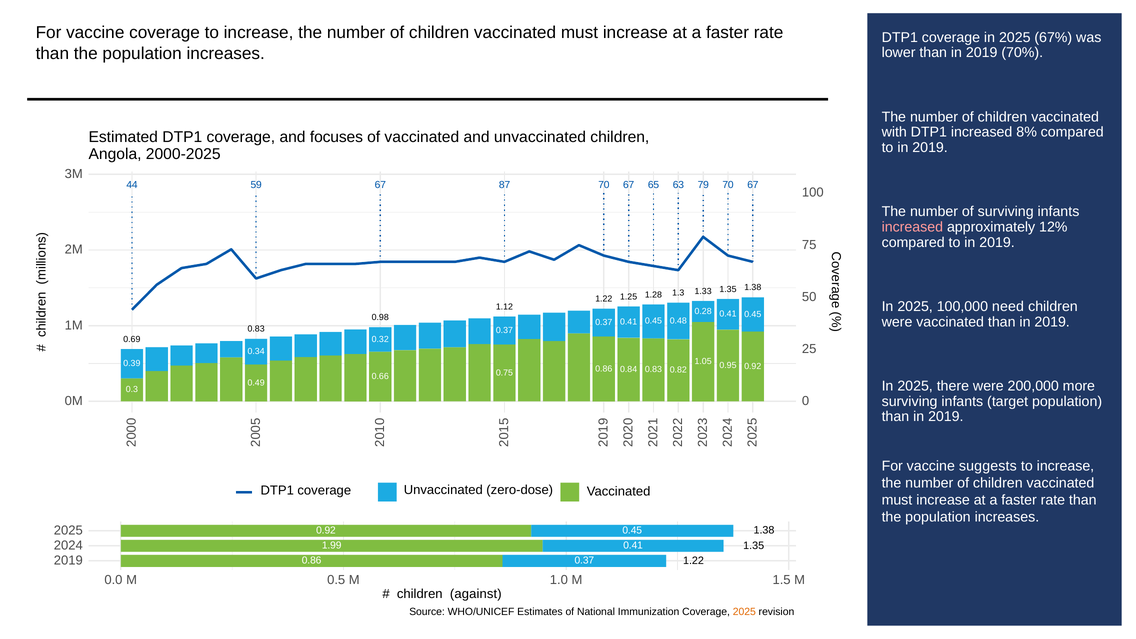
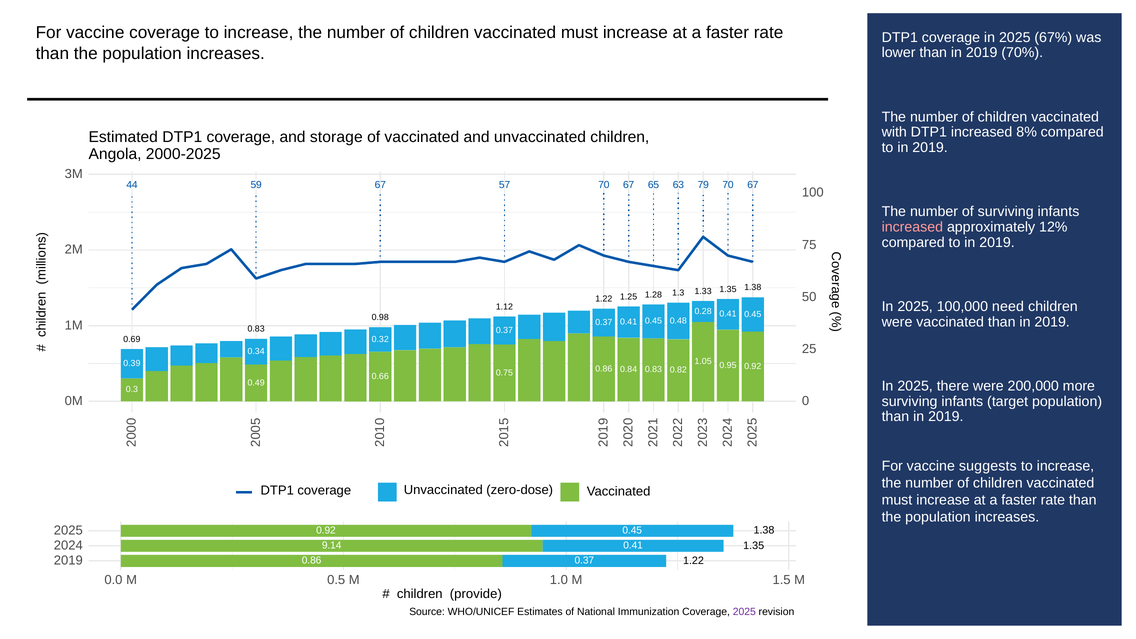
focuses: focuses -> storage
87: 87 -> 57
1.99: 1.99 -> 9.14
against: against -> provide
2025 at (744, 612) colour: orange -> purple
